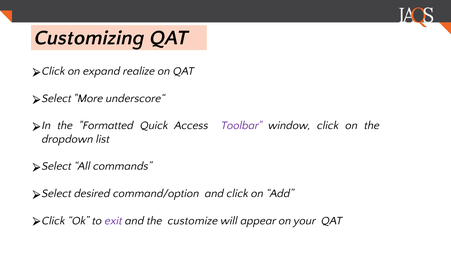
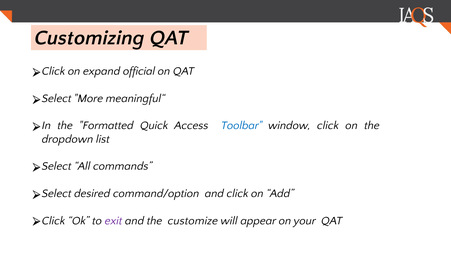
realize: realize -> official
underscore“: underscore“ -> meaningful“
Toolbar colour: purple -> blue
